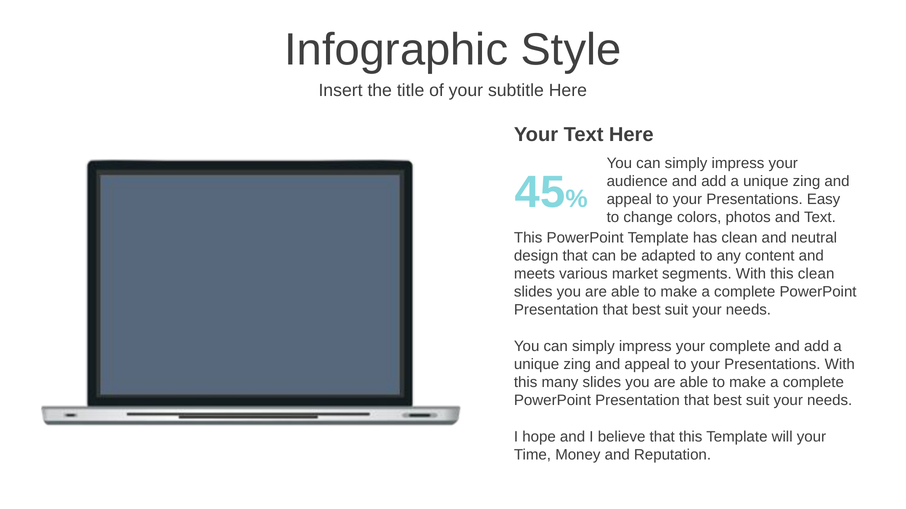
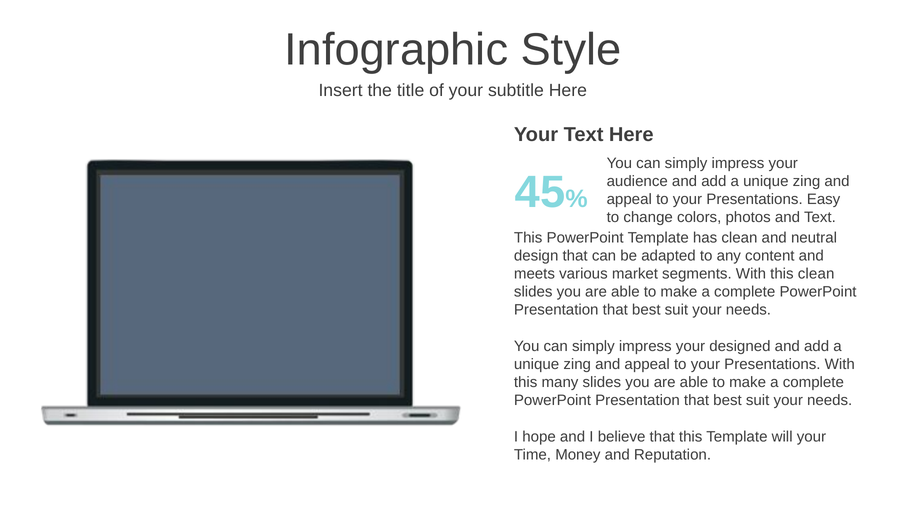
your complete: complete -> designed
